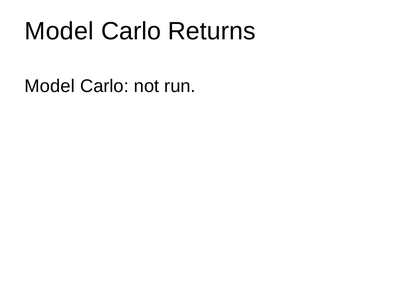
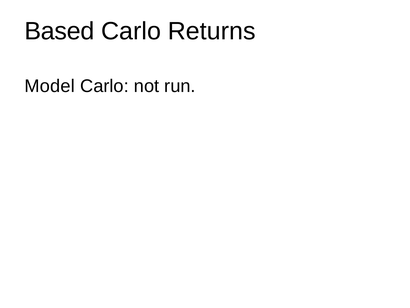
Model at (59, 31): Model -> Based
